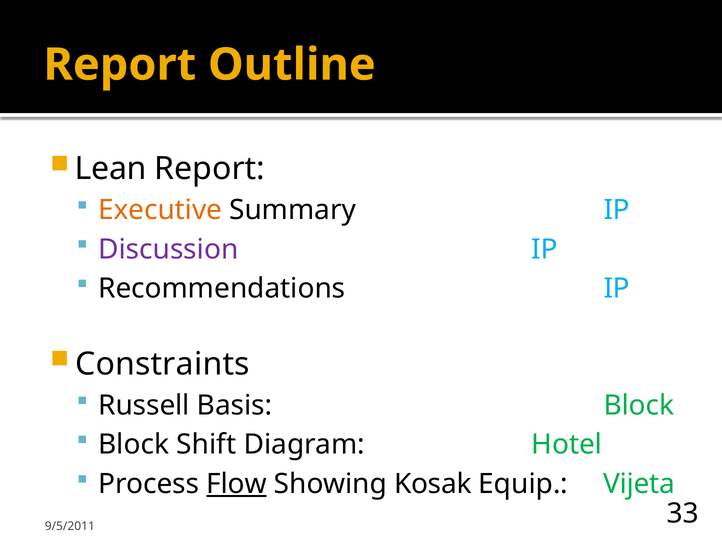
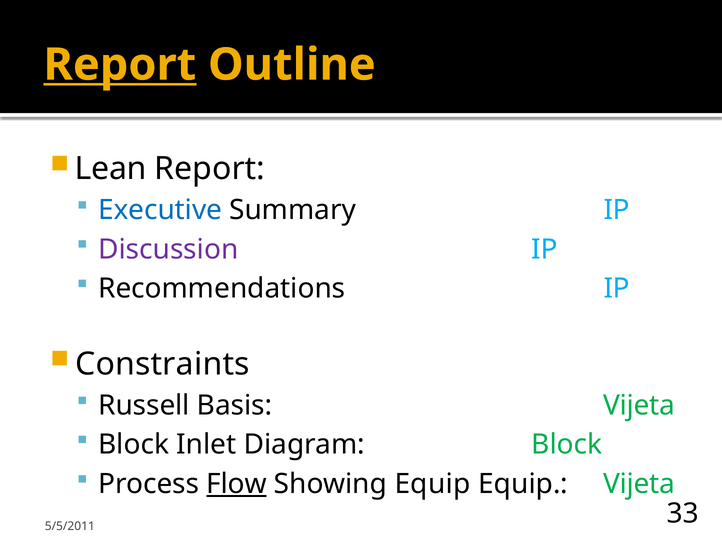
Report at (120, 65) underline: none -> present
Executive colour: orange -> blue
Basis Block: Block -> Vijeta
Shift: Shift -> Inlet
Diagram Hotel: Hotel -> Block
Showing Kosak: Kosak -> Equip
9/5/2011: 9/5/2011 -> 5/5/2011
